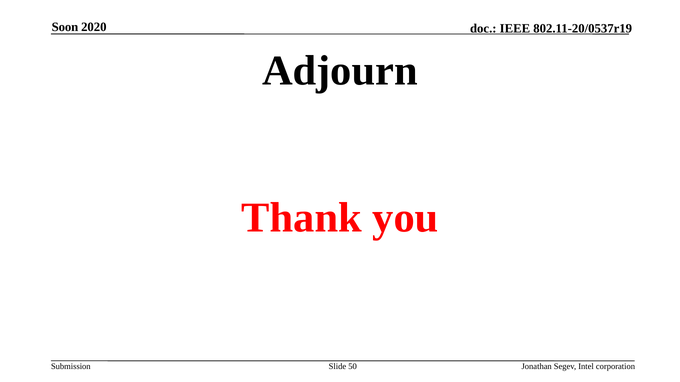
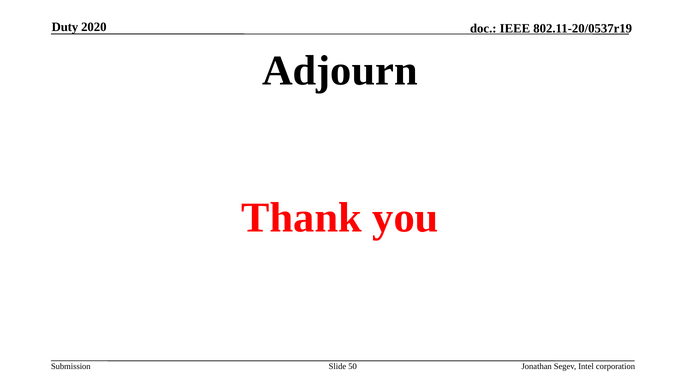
Soon: Soon -> Duty
